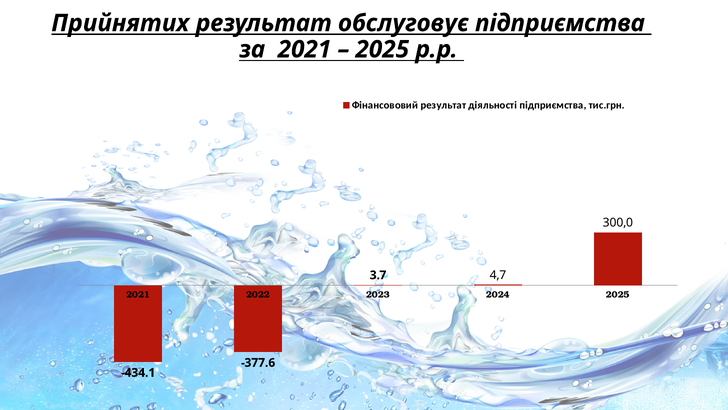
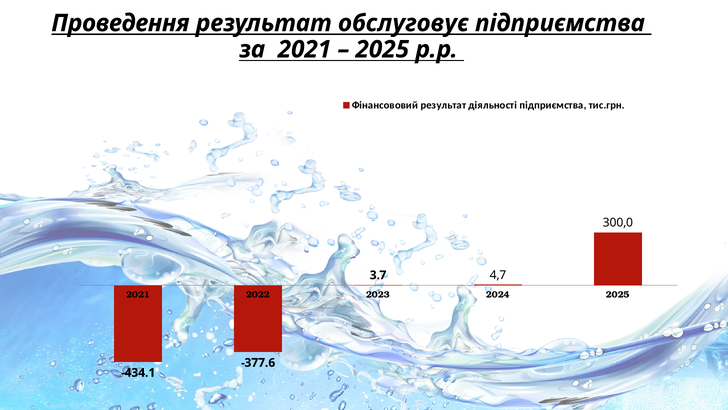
Прийнятих: Прийнятих -> Проведення
